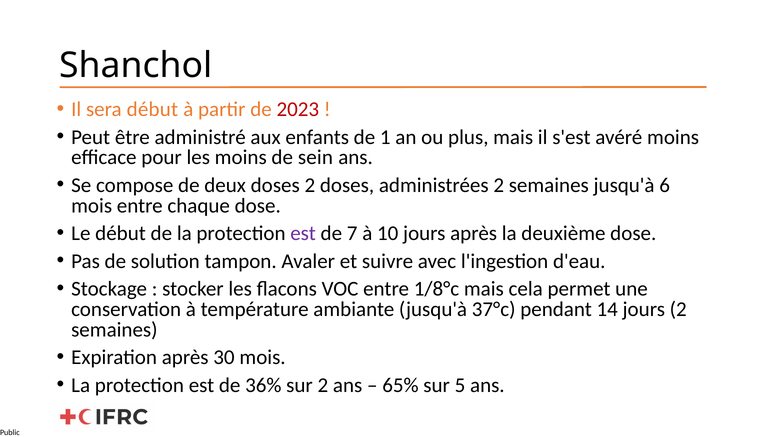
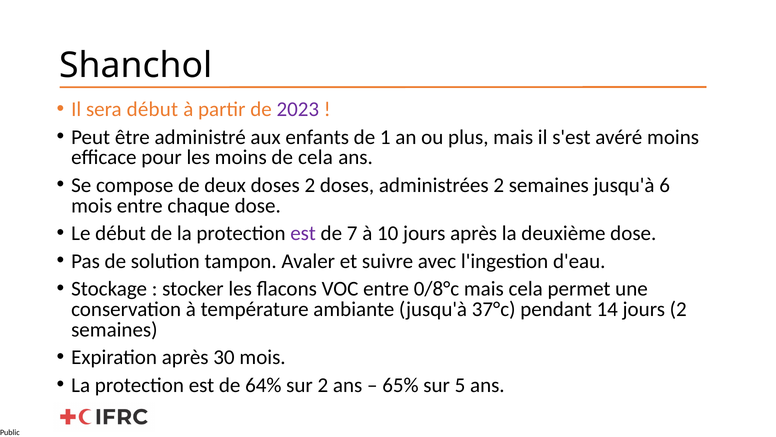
2023 colour: red -> purple
de sein: sein -> cela
1/8°c: 1/8°c -> 0/8°c
36%: 36% -> 64%
